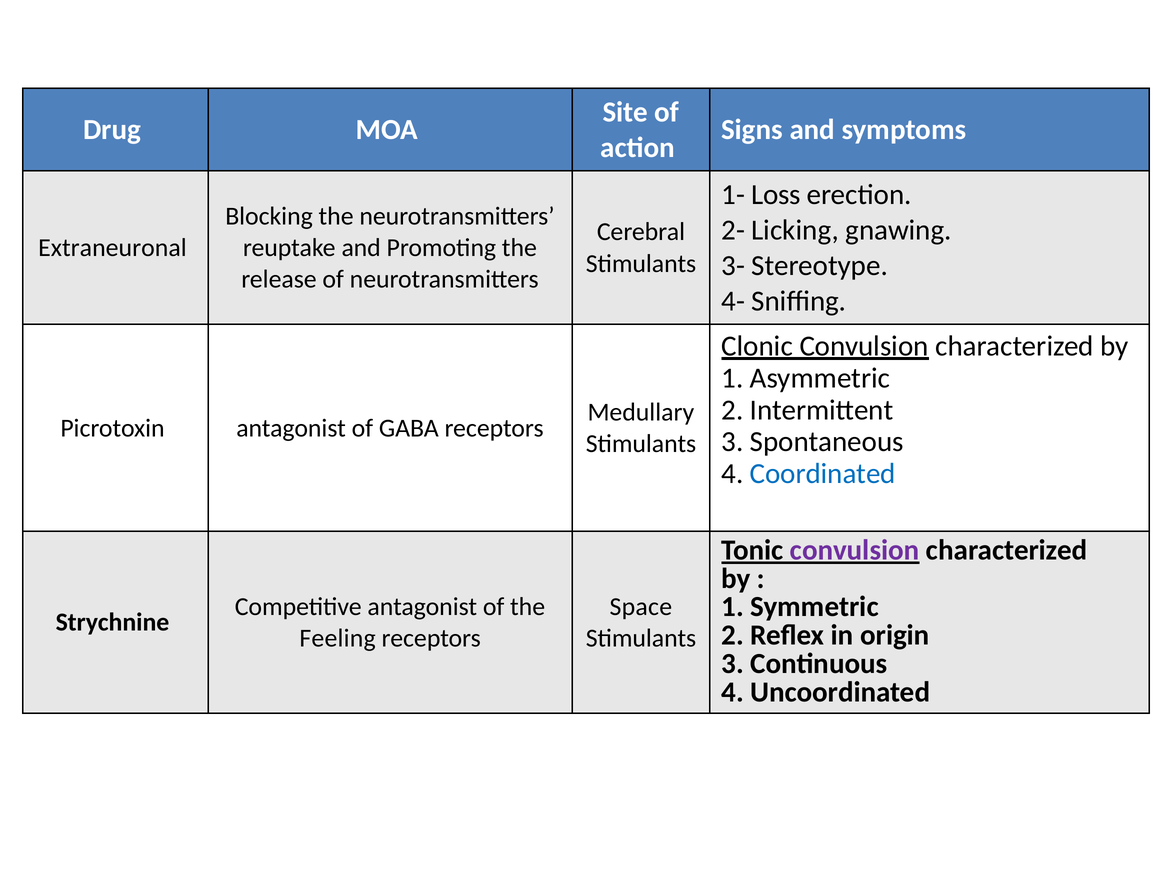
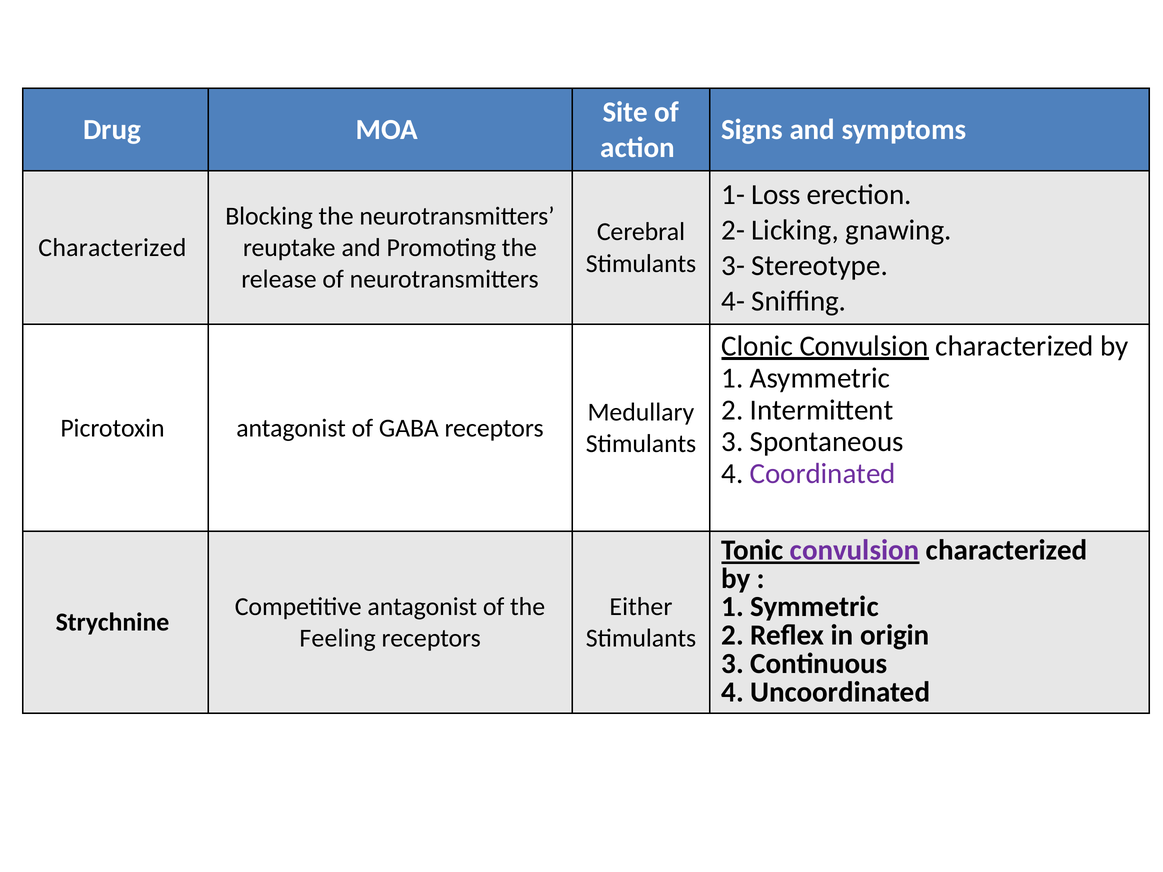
Extraneuronal at (112, 248): Extraneuronal -> Characterized
Coordinated colour: blue -> purple
Space: Space -> Either
